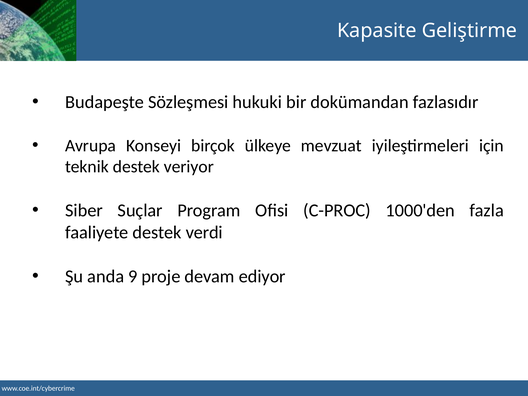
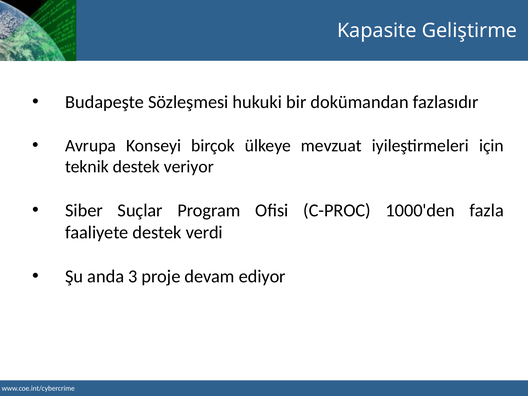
9: 9 -> 3
